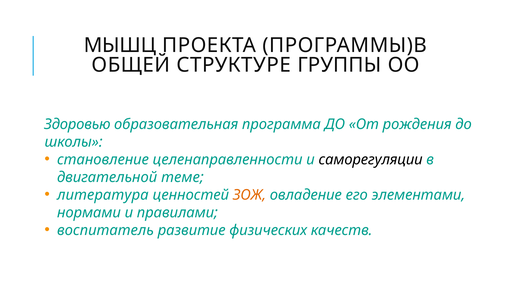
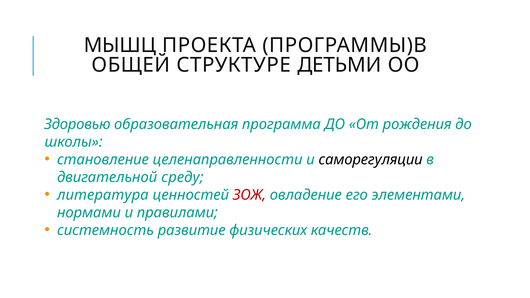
ГРУППЫ: ГРУППЫ -> ДЕТЬМИ
теме: теме -> среду
ЗОЖ colour: orange -> red
воспитатель: воспитатель -> системность
